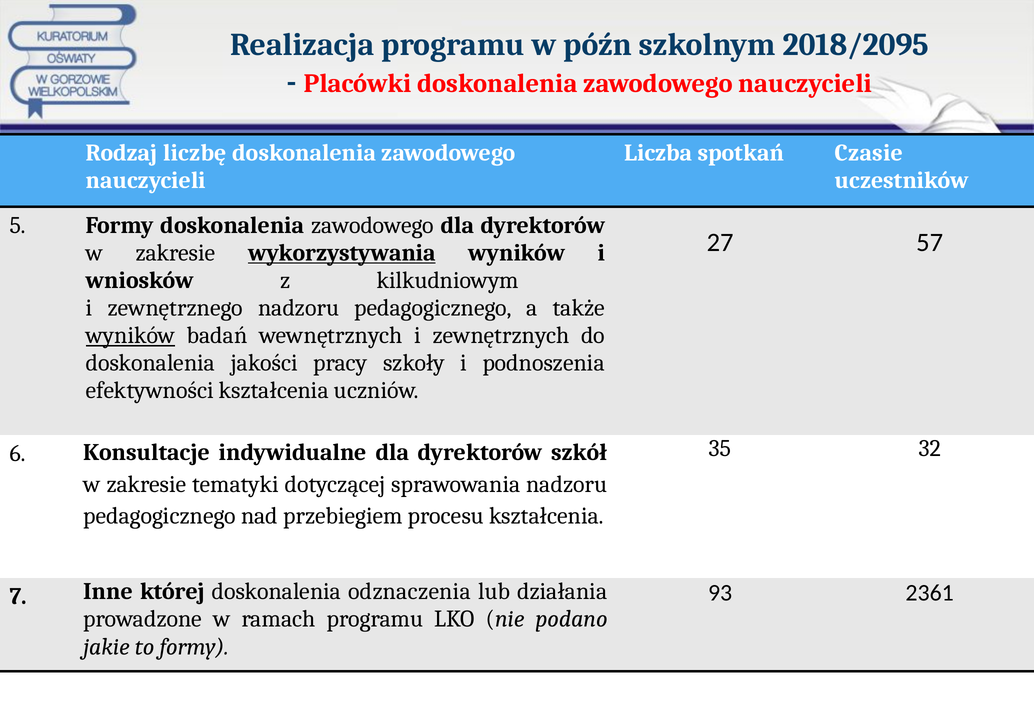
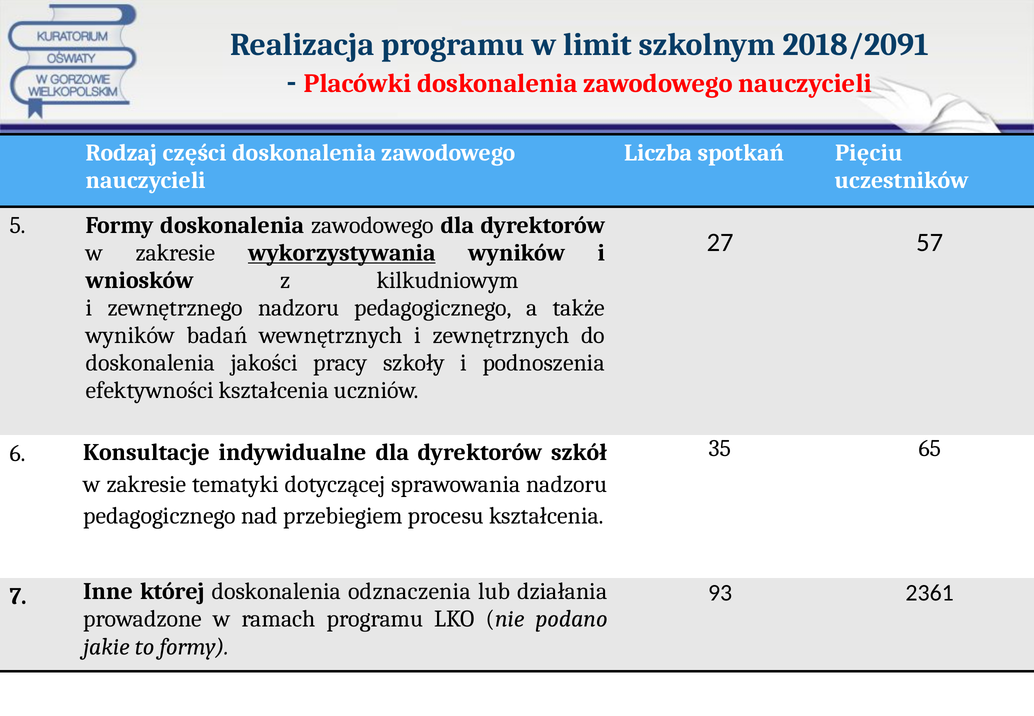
późn: późn -> limit
2018/2095: 2018/2095 -> 2018/2091
liczbę: liczbę -> części
Czasie: Czasie -> Pięciu
wyników at (131, 335) underline: present -> none
32: 32 -> 65
